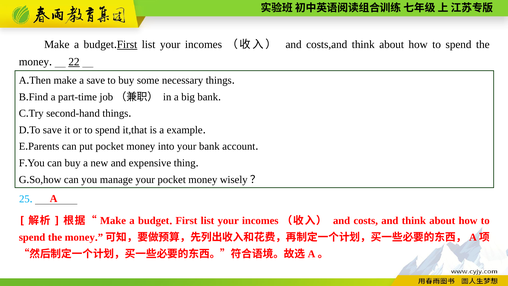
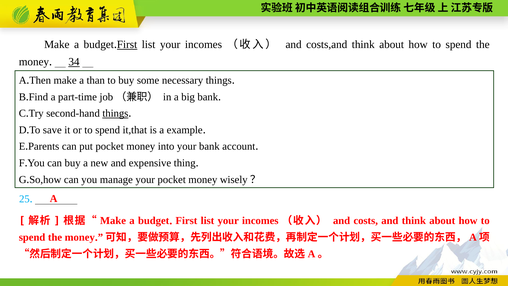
22: 22 -> 34
a save: save -> than
things at (115, 113) underline: none -> present
